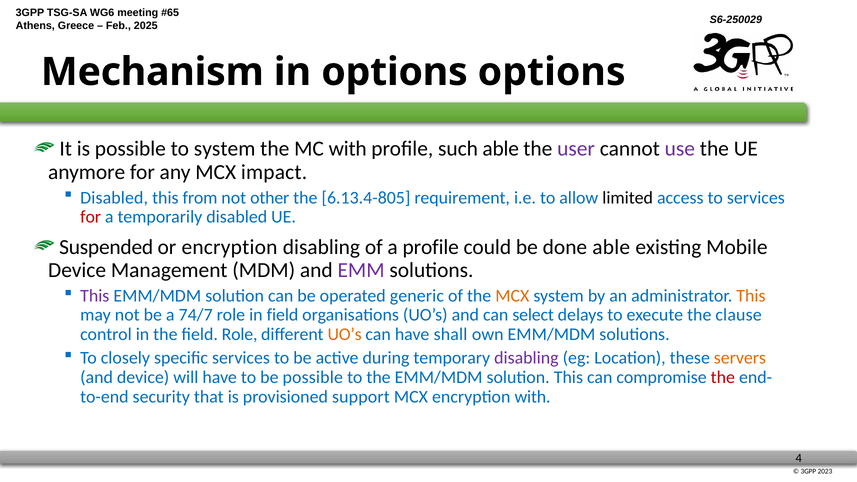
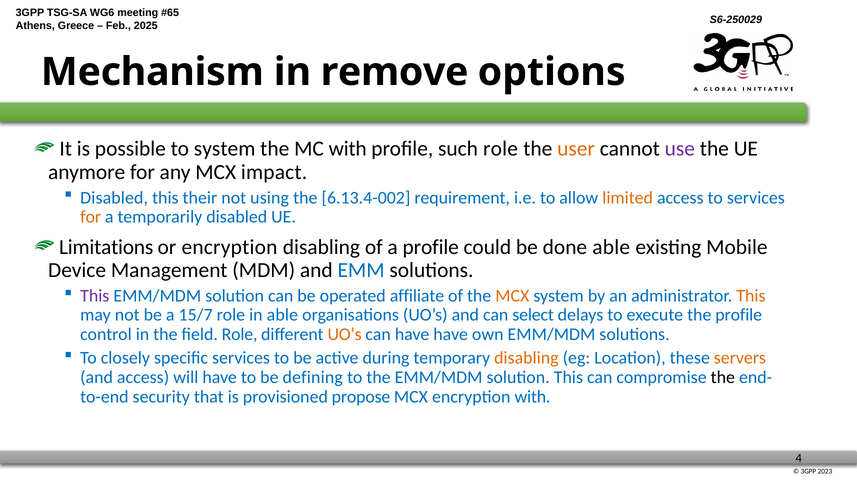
in options: options -> remove
such able: able -> role
user colour: purple -> orange
from: from -> their
other: other -> using
6.13.4-805: 6.13.4-805 -> 6.13.4-002
limited colour: black -> orange
for at (91, 217) colour: red -> orange
Suspended: Suspended -> Limitations
EMM colour: purple -> blue
generic: generic -> affiliate
74/7: 74/7 -> 15/7
in field: field -> able
the clause: clause -> profile
have shall: shall -> have
disabling at (526, 358) colour: purple -> orange
and device: device -> access
be possible: possible -> defining
the at (723, 377) colour: red -> black
support: support -> propose
